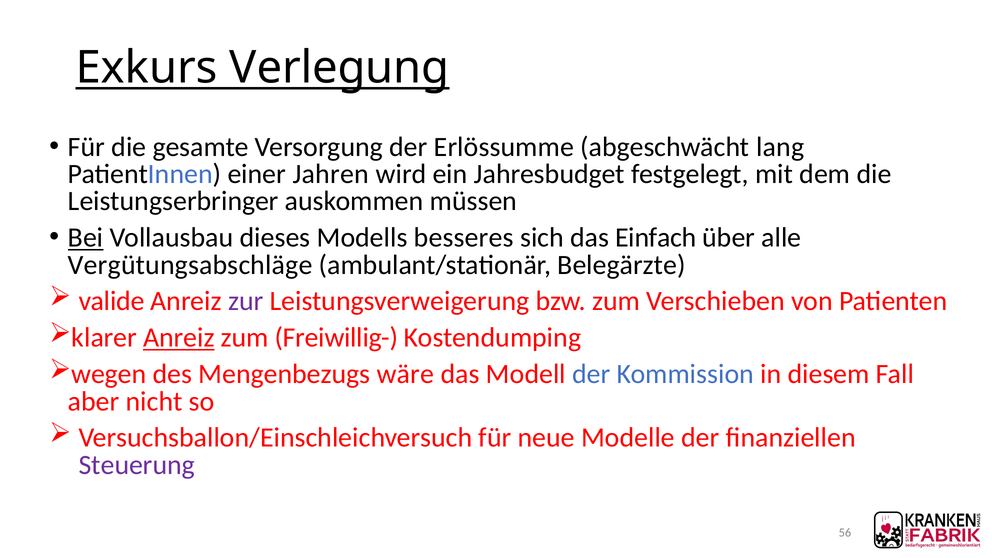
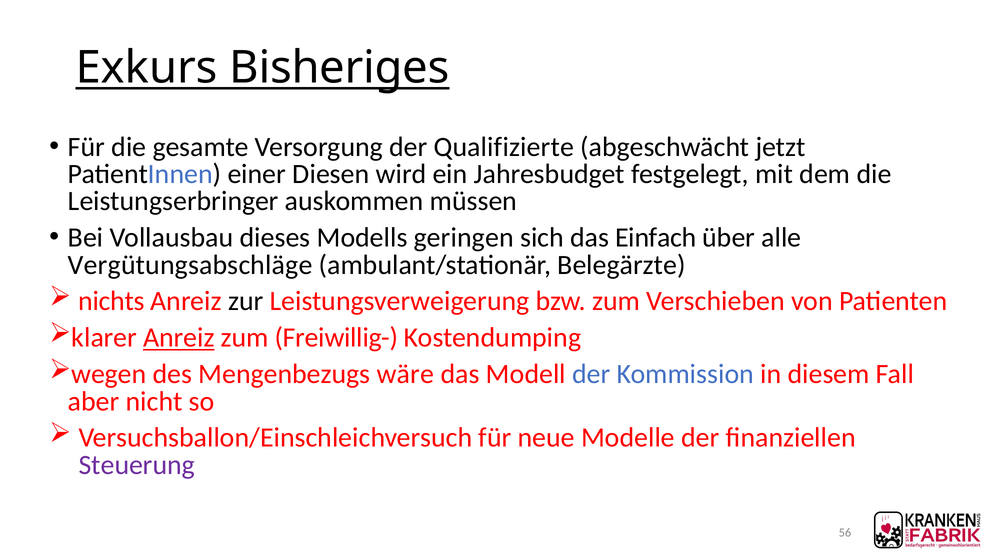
Verlegung: Verlegung -> Bisheriges
Erlössumme: Erlössumme -> Qualifizierte
lang: lang -> jetzt
Jahren: Jahren -> Diesen
Bei underline: present -> none
besseres: besseres -> geringen
valide: valide -> nichts
zur colour: purple -> black
